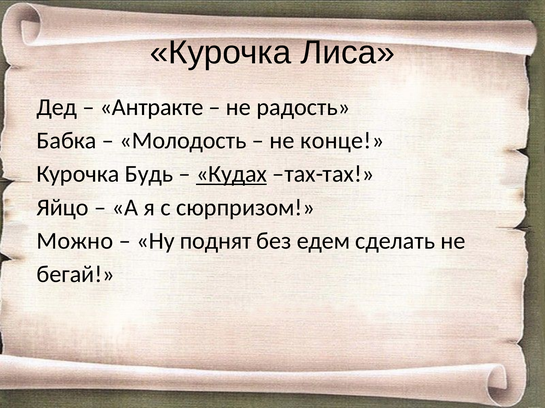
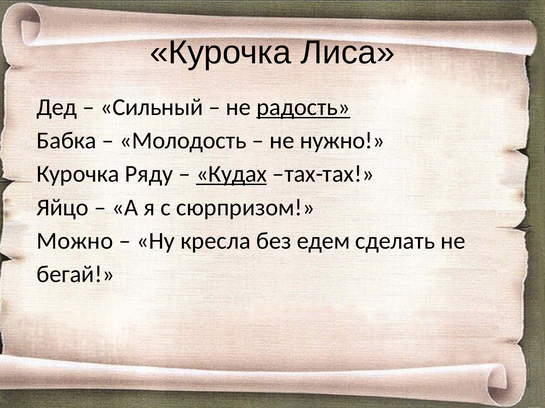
Антракте: Антракте -> Сильный
радость underline: none -> present
конце: конце -> нужно
Будь: Будь -> Ряду
поднят: поднят -> кресла
